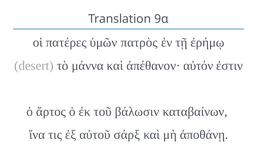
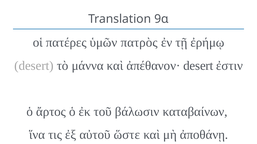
ἀπέθανον· αὐτόν: αὐτόν -> desert
σάρξ: σάρξ -> ὥστε
